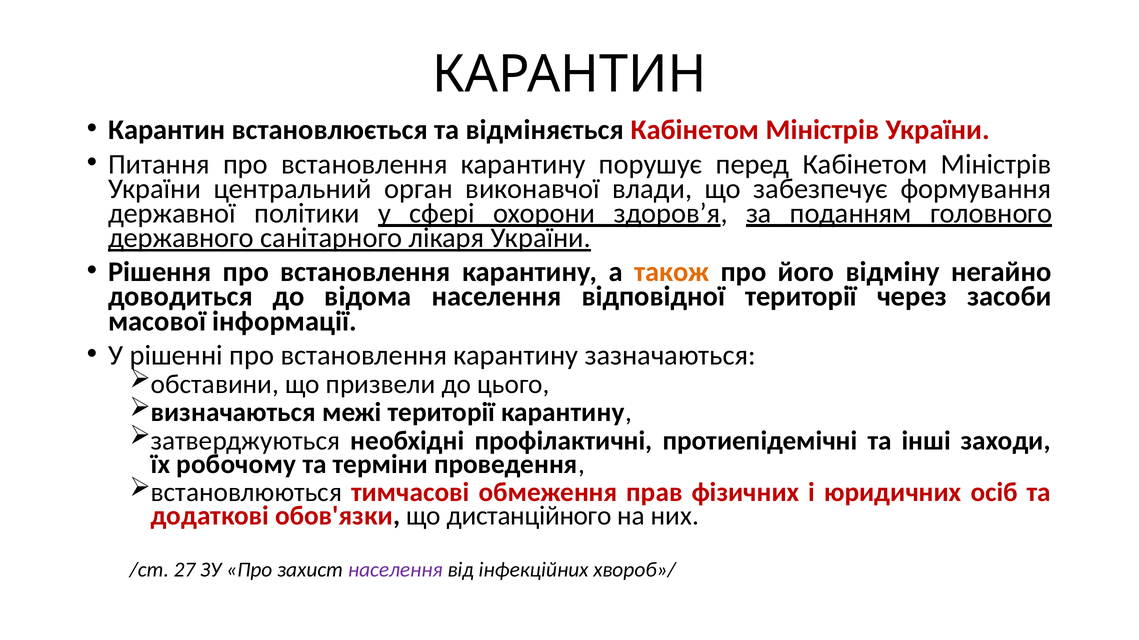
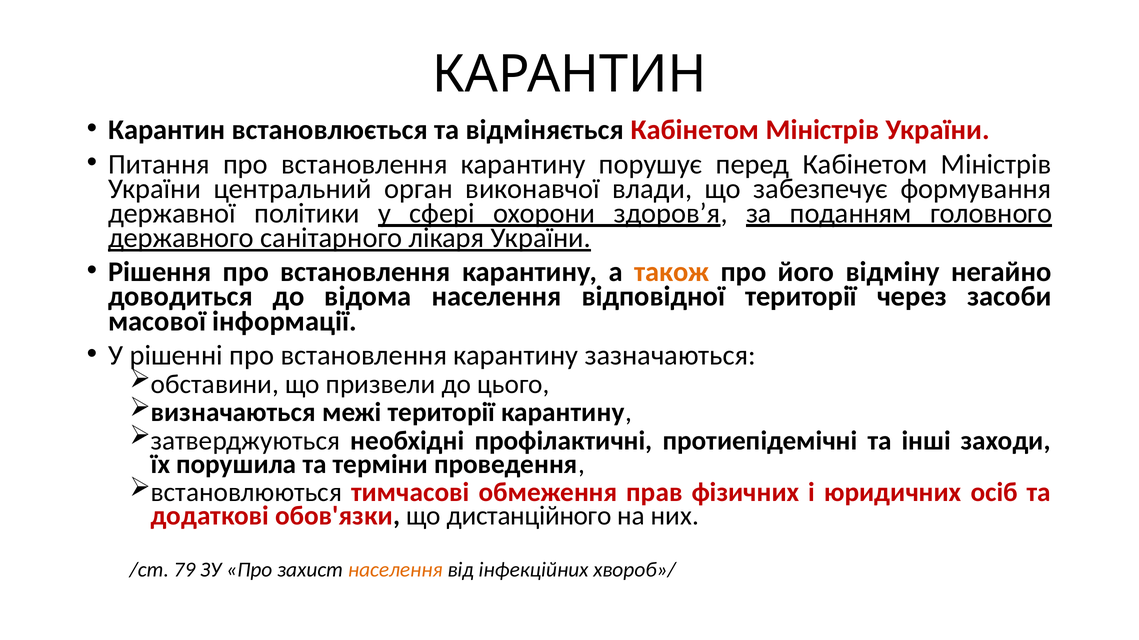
робочому: робочому -> порушила
27: 27 -> 79
населення at (395, 570) colour: purple -> orange
